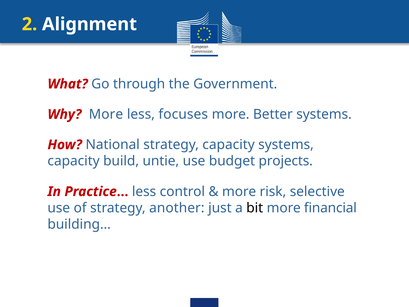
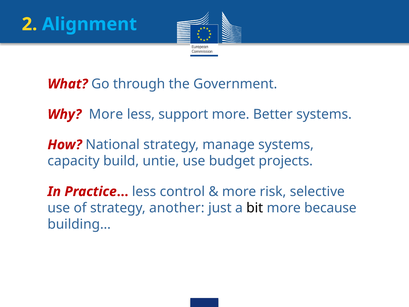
Alignment colour: white -> light blue
focuses: focuses -> support
strategy capacity: capacity -> manage
financial: financial -> because
